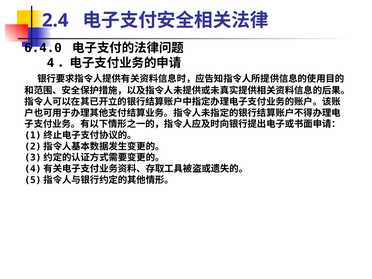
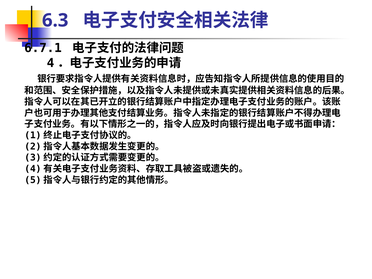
2.4: 2.4 -> 6.3
6.4.0: 6.4.0 -> 6.7.1
